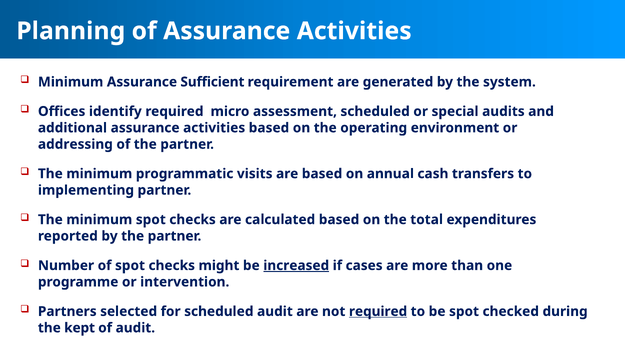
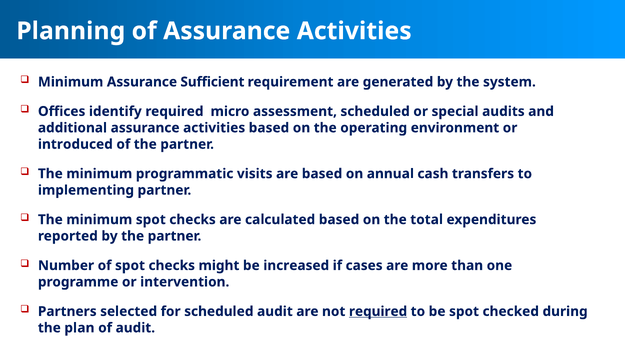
addressing: addressing -> introduced
increased underline: present -> none
kept: kept -> plan
